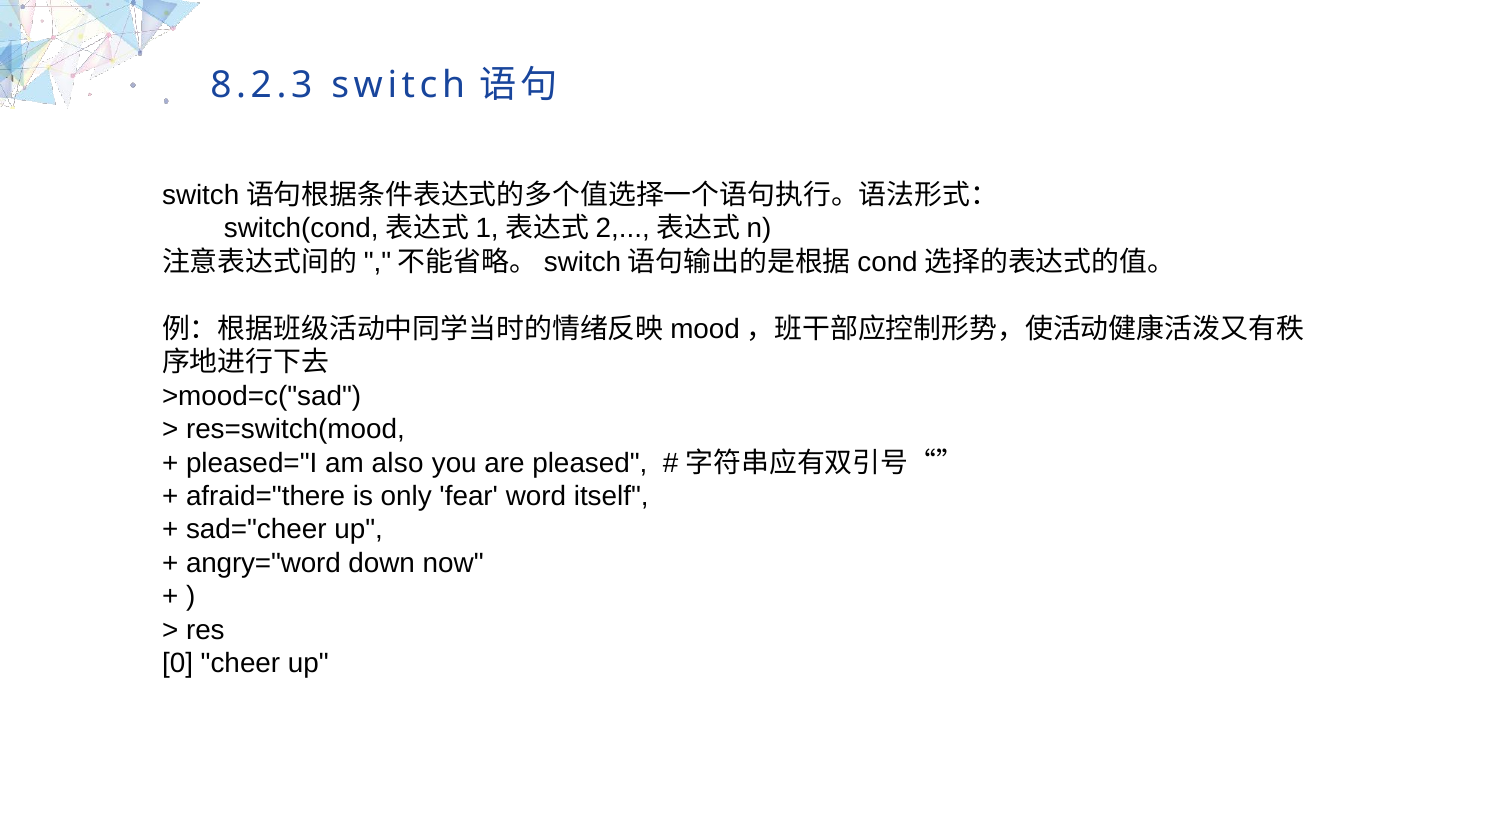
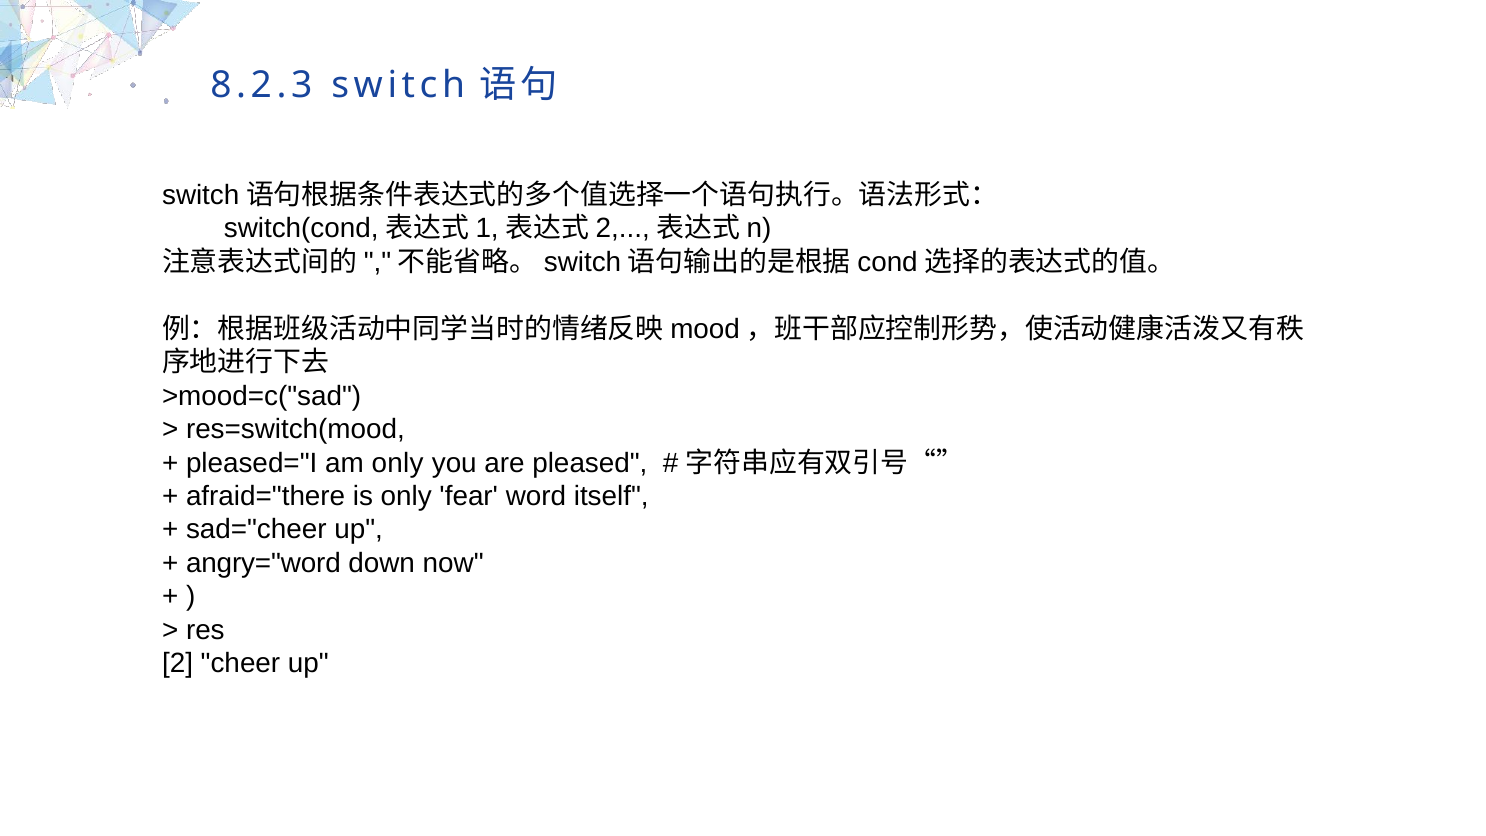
am also: also -> only
0: 0 -> 2
